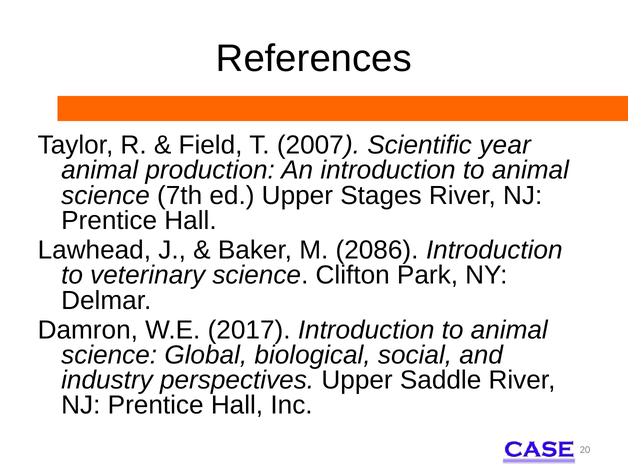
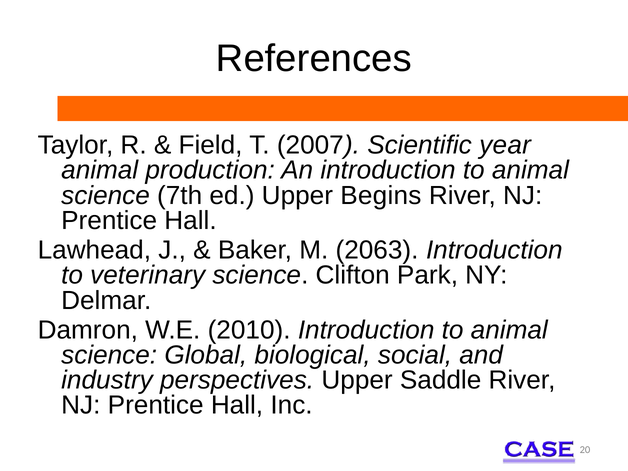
Stages: Stages -> Begins
2086: 2086 -> 2063
2017: 2017 -> 2010
